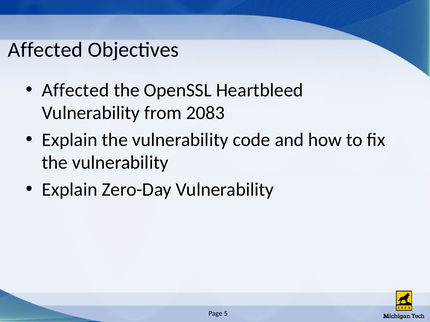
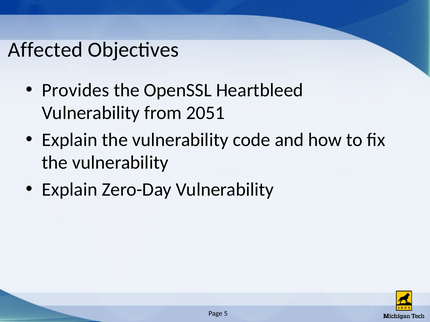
Affected at (76, 90): Affected -> Provides
2083: 2083 -> 2051
